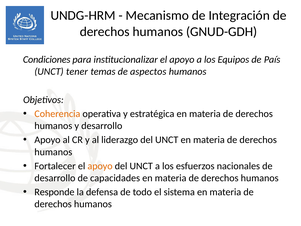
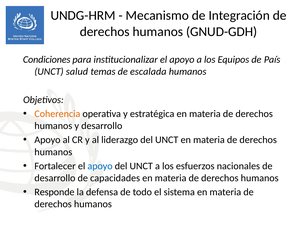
tener: tener -> salud
aspectos: aspectos -> escalada
apoyo at (100, 166) colour: orange -> blue
